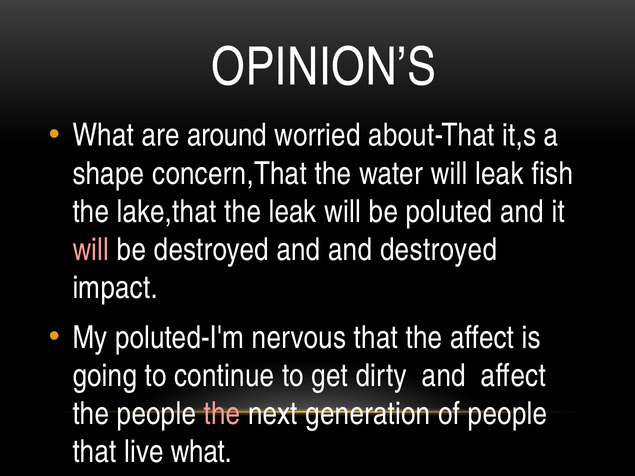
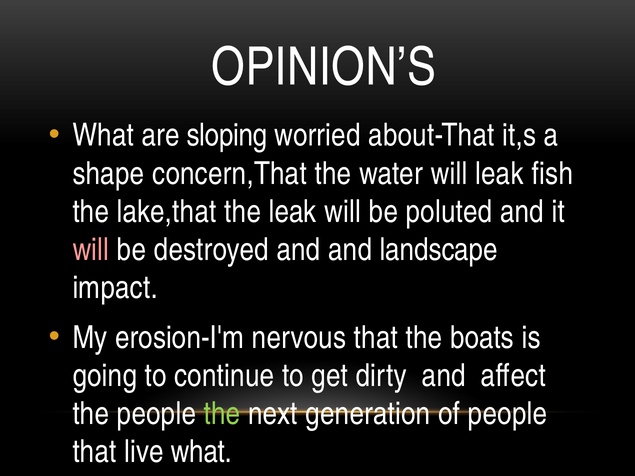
around: around -> sloping
and destroyed: destroyed -> landscape
poluted-I'm: poluted-I'm -> erosion-I'm
the affect: affect -> boats
the at (222, 414) colour: pink -> light green
